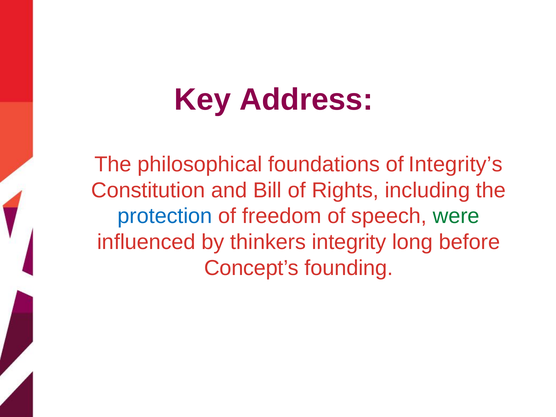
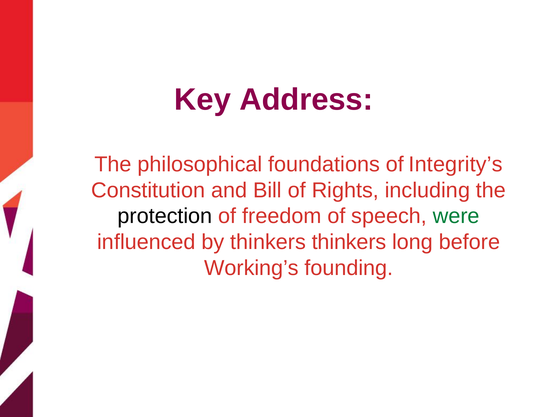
protection colour: blue -> black
thinkers integrity: integrity -> thinkers
Concept’s: Concept’s -> Working’s
